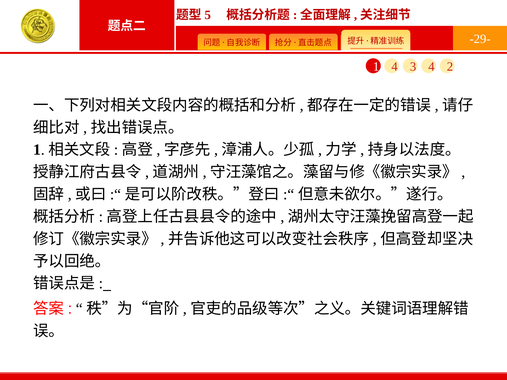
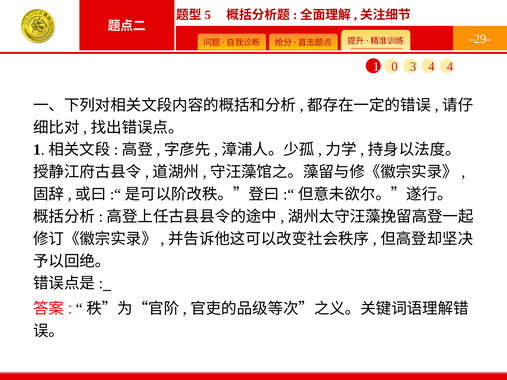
1 4: 4 -> 0
4 2: 2 -> 4
